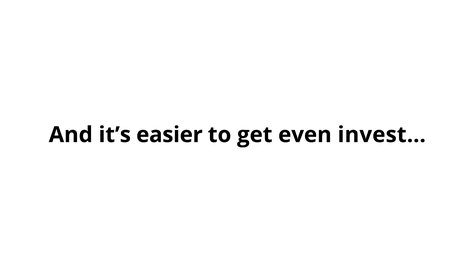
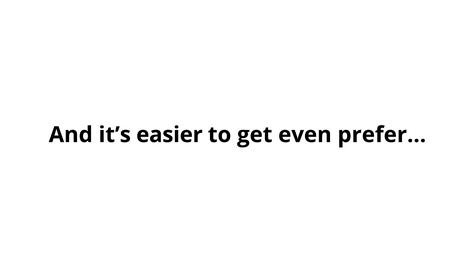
invest…: invest… -> prefer…
